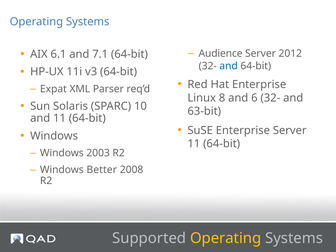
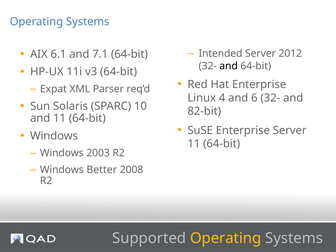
Audience: Audience -> Intended
and at (229, 66) colour: blue -> black
8: 8 -> 4
63-bit: 63-bit -> 82-bit
